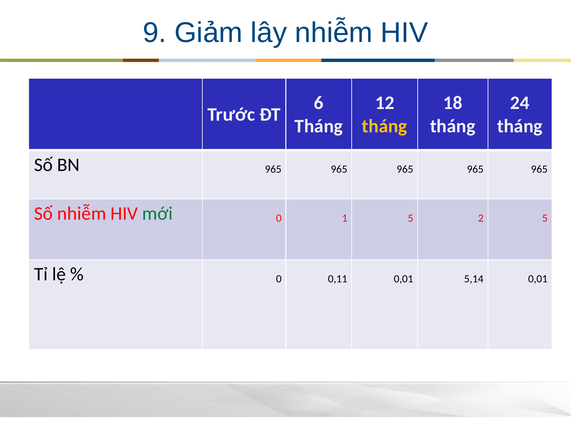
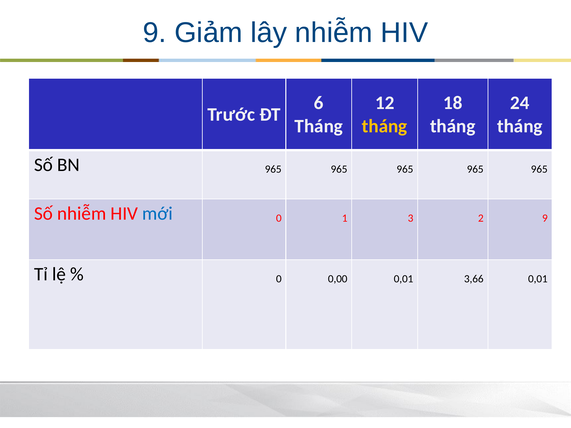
mới colour: green -> blue
1 5: 5 -> 3
2 5: 5 -> 9
0,11: 0,11 -> 0,00
5,14: 5,14 -> 3,66
